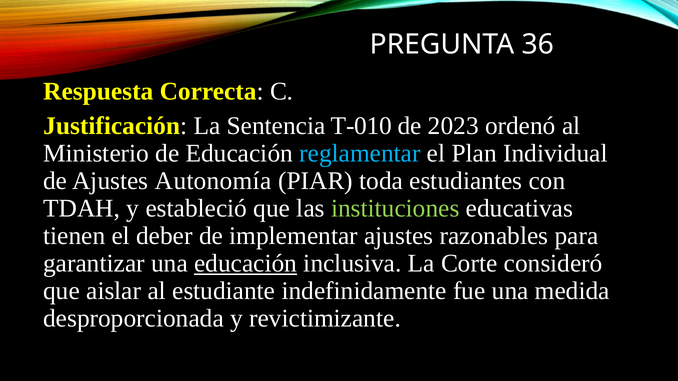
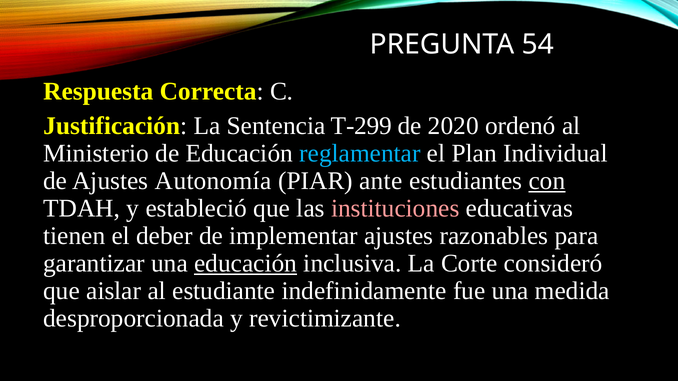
36: 36 -> 54
T-010: T-010 -> T-299
2023: 2023 -> 2020
toda: toda -> ante
con underline: none -> present
instituciones colour: light green -> pink
